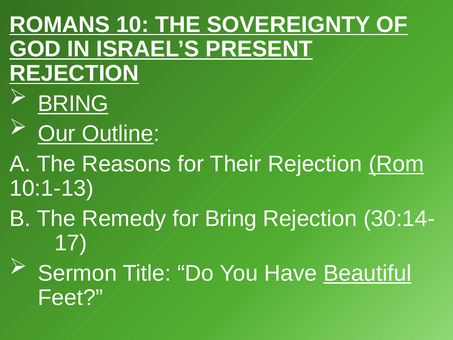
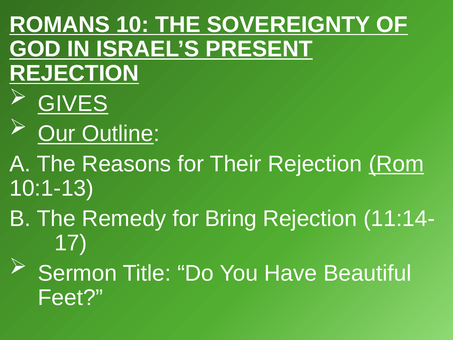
BRING at (73, 104): BRING -> GIVES
30:14-: 30:14- -> 11:14-
Beautiful underline: present -> none
